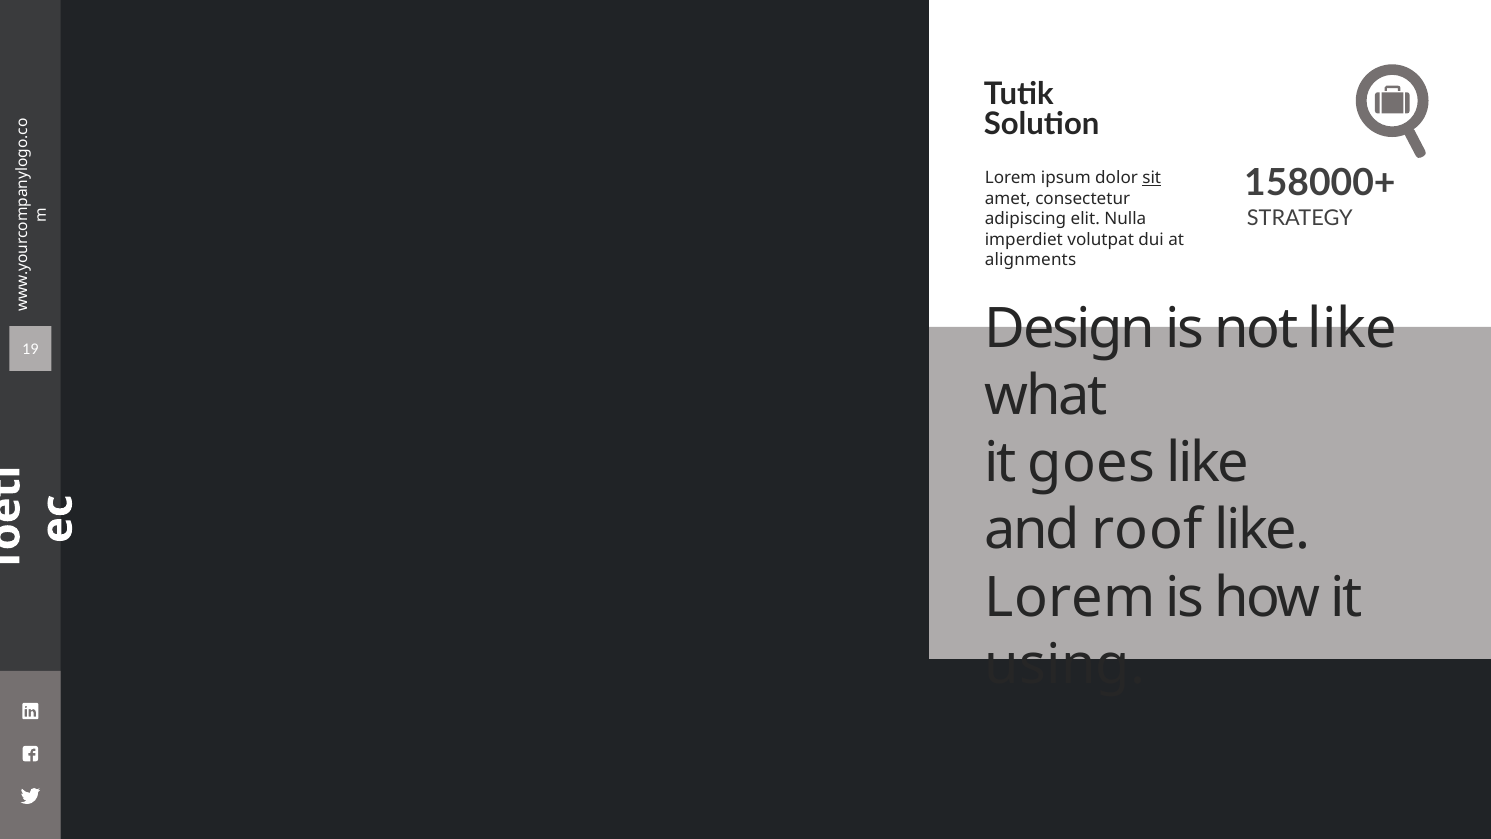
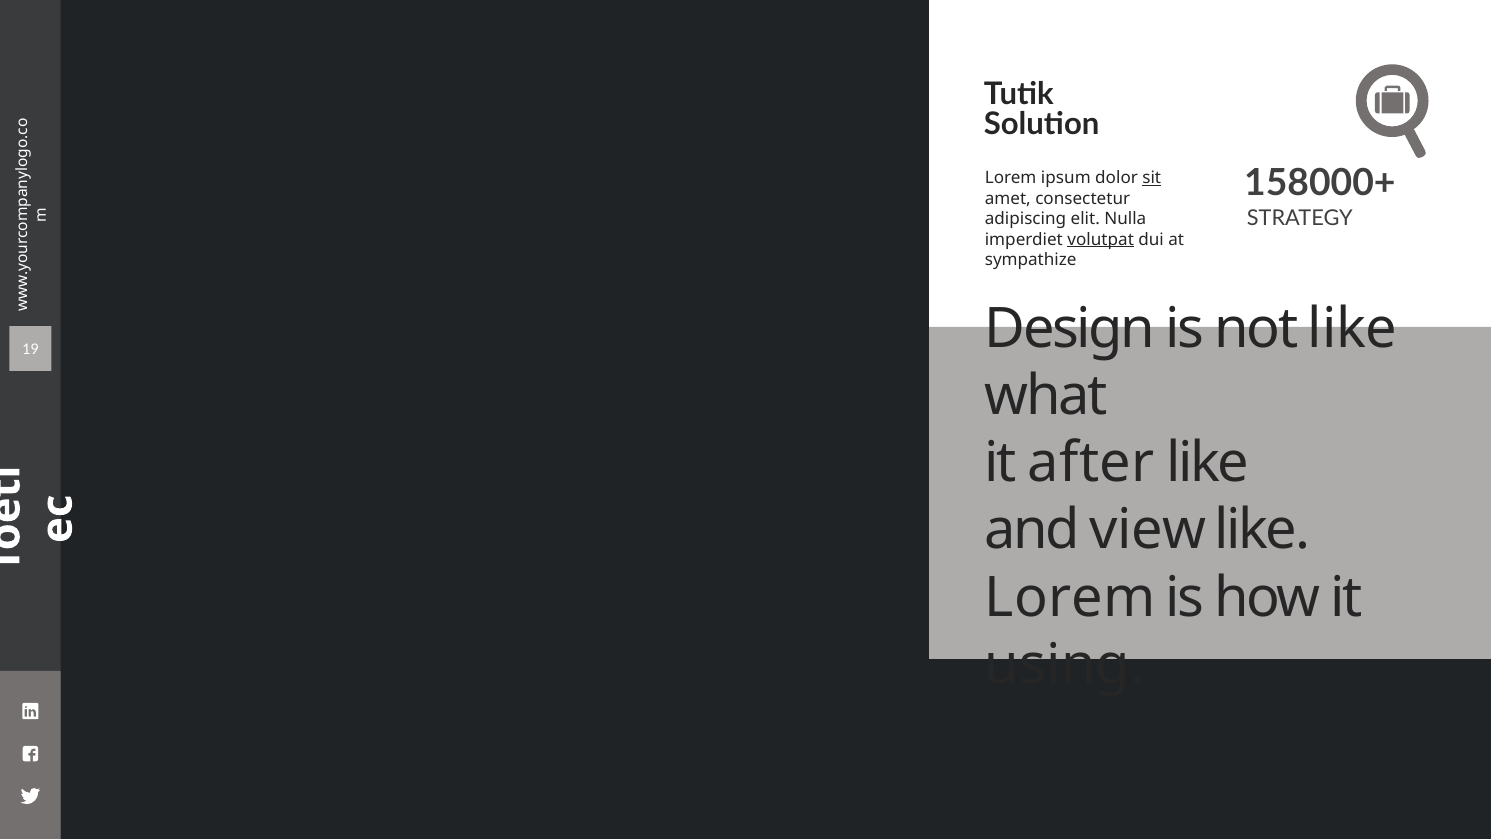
volutpat underline: none -> present
alignments: alignments -> sympathize
goes: goes -> after
roof: roof -> view
